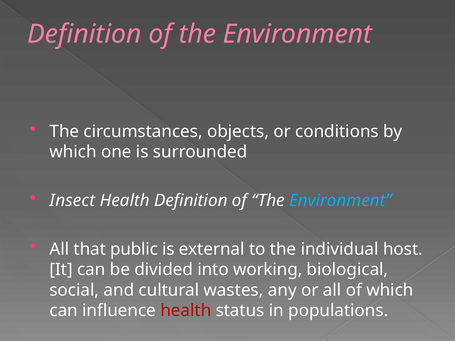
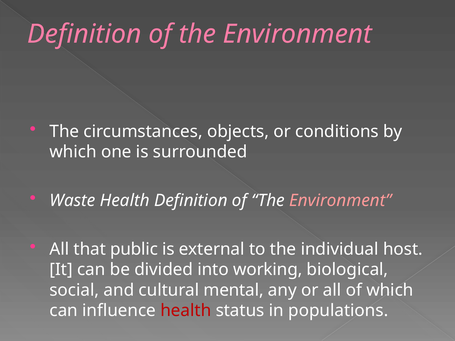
Insect: Insect -> Waste
Environment at (340, 201) colour: light blue -> pink
wastes: wastes -> mental
